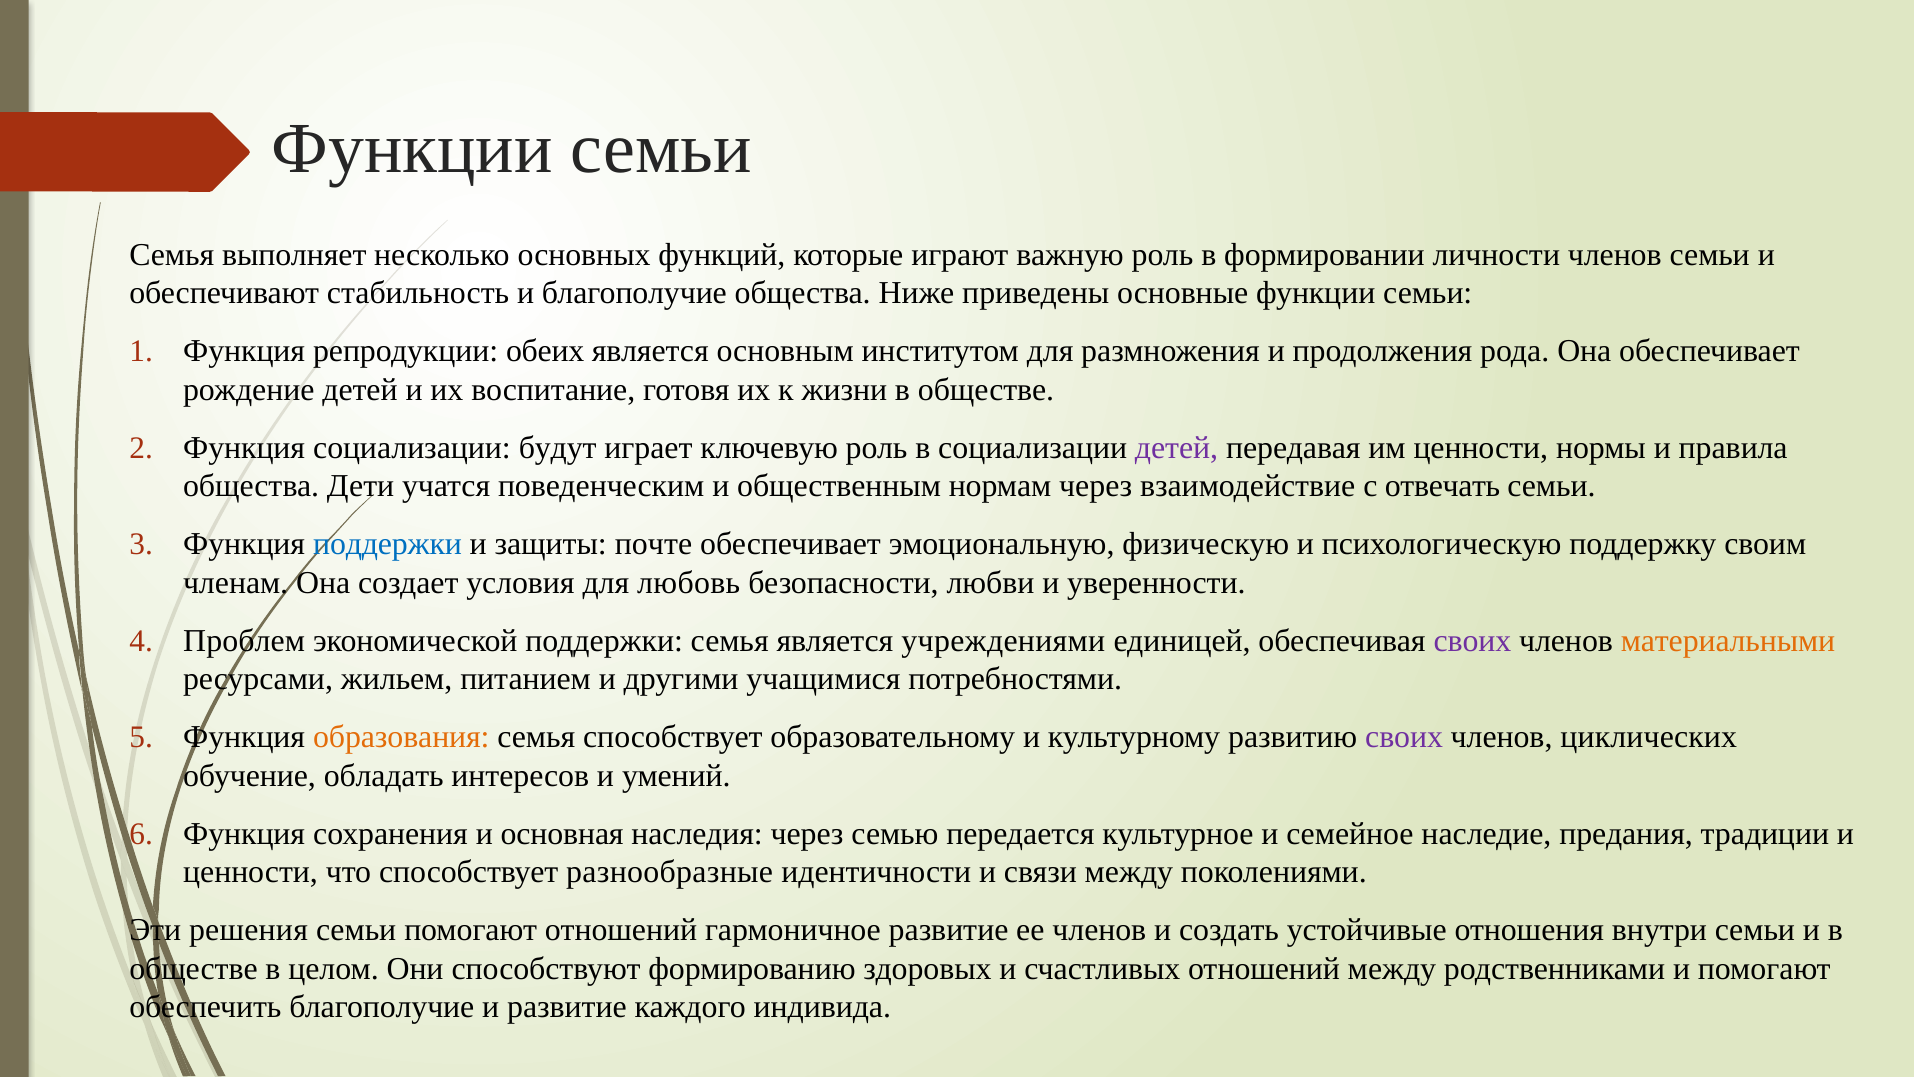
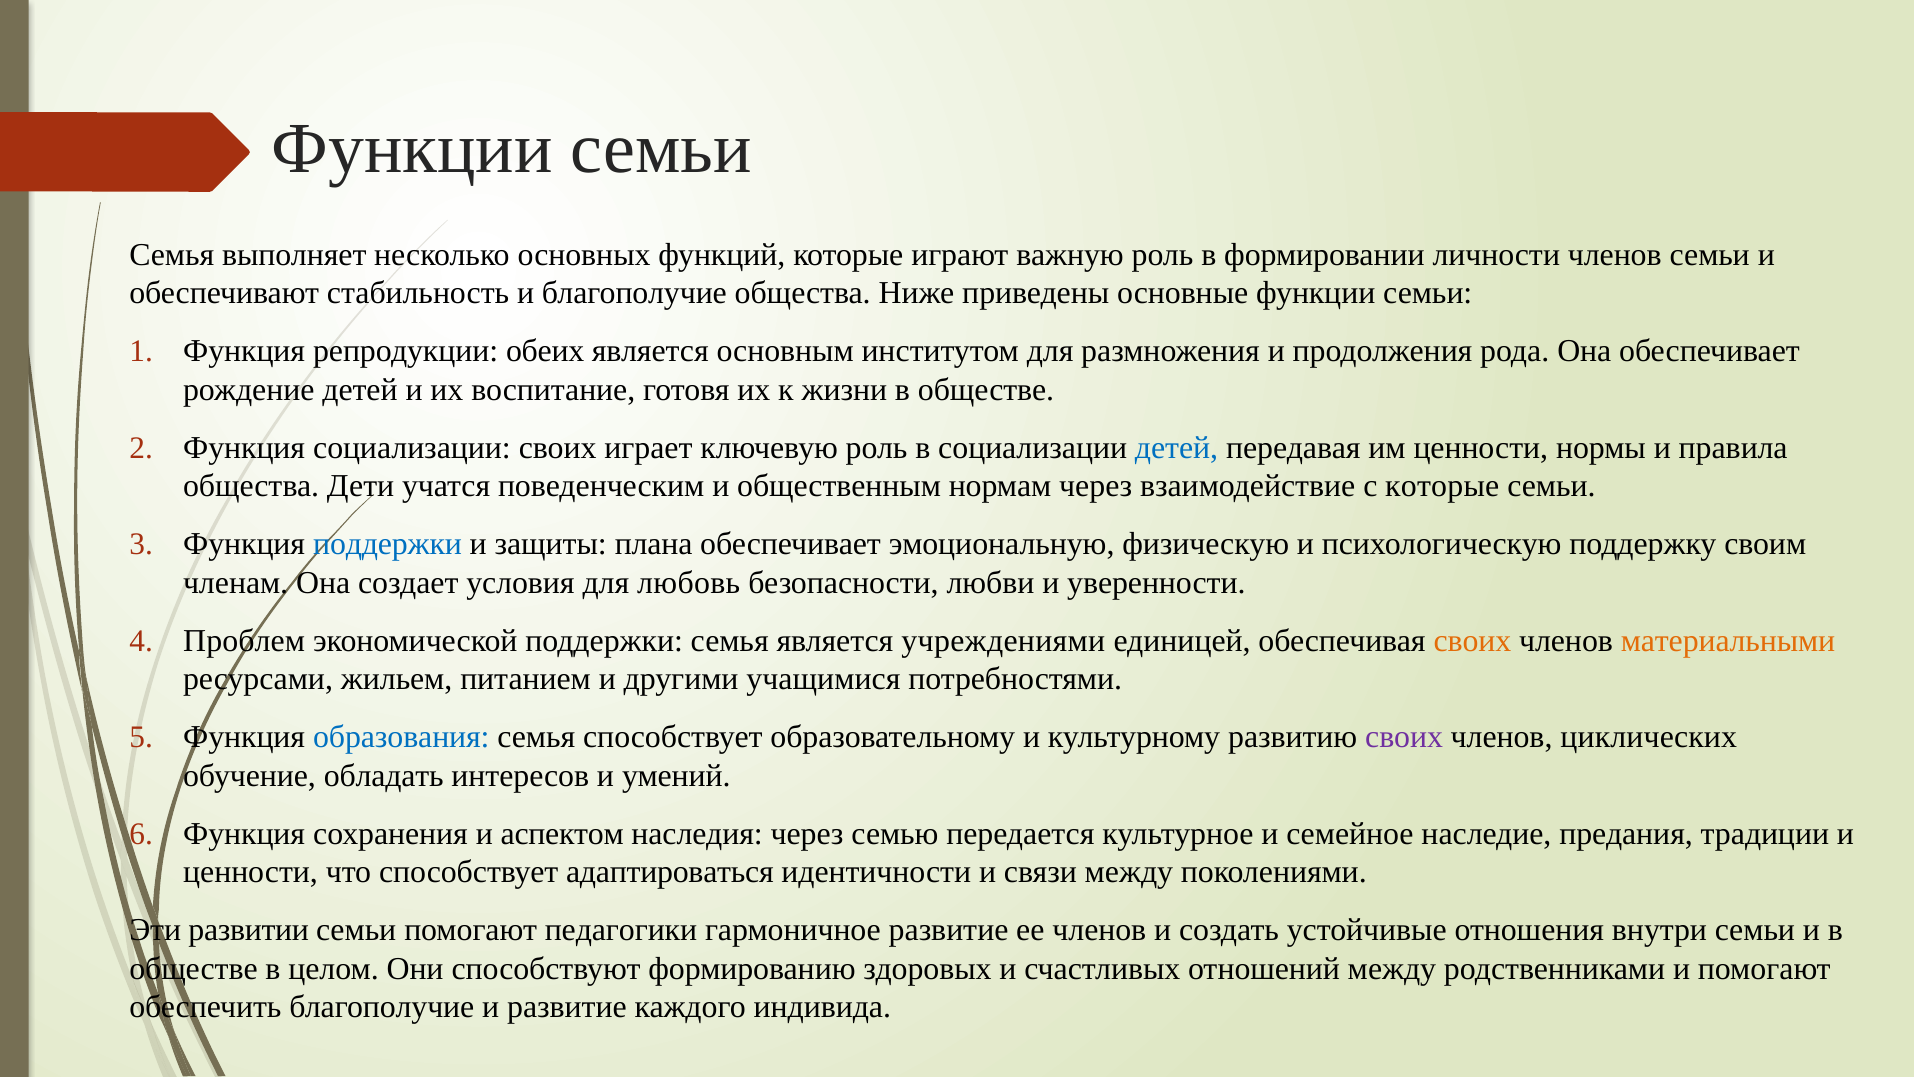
социализации будут: будут -> своих
детей at (1177, 448) colour: purple -> blue
с отвечать: отвечать -> которые
почте: почте -> плана
своих at (1472, 641) colour: purple -> orange
образования colour: orange -> blue
основная: основная -> аспектом
разнообразные: разнообразные -> адаптироваться
решения: решения -> развитии
помогают отношений: отношений -> педагогики
